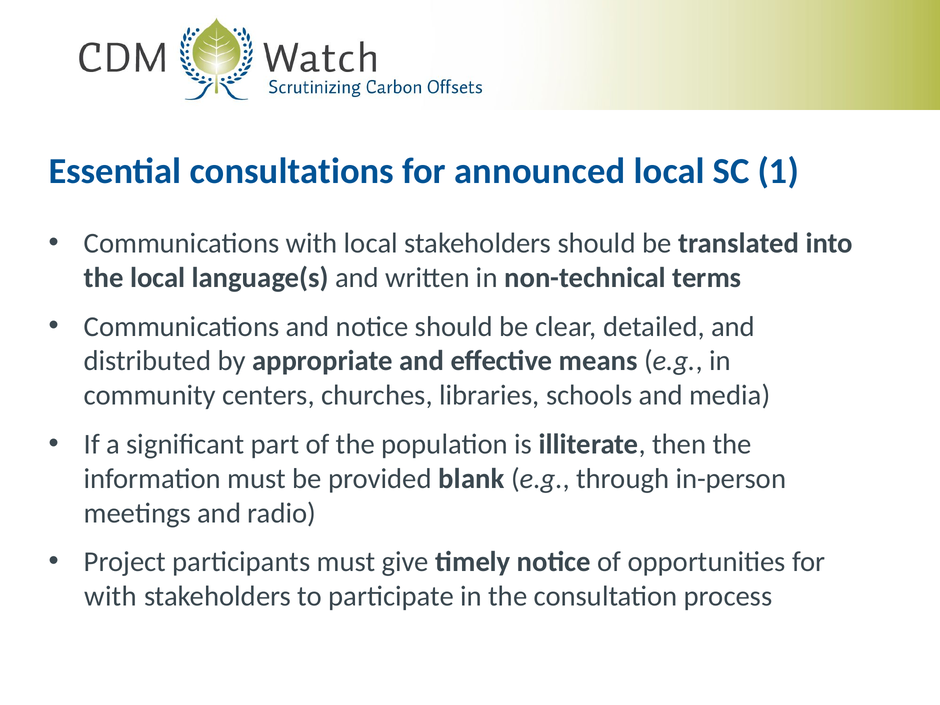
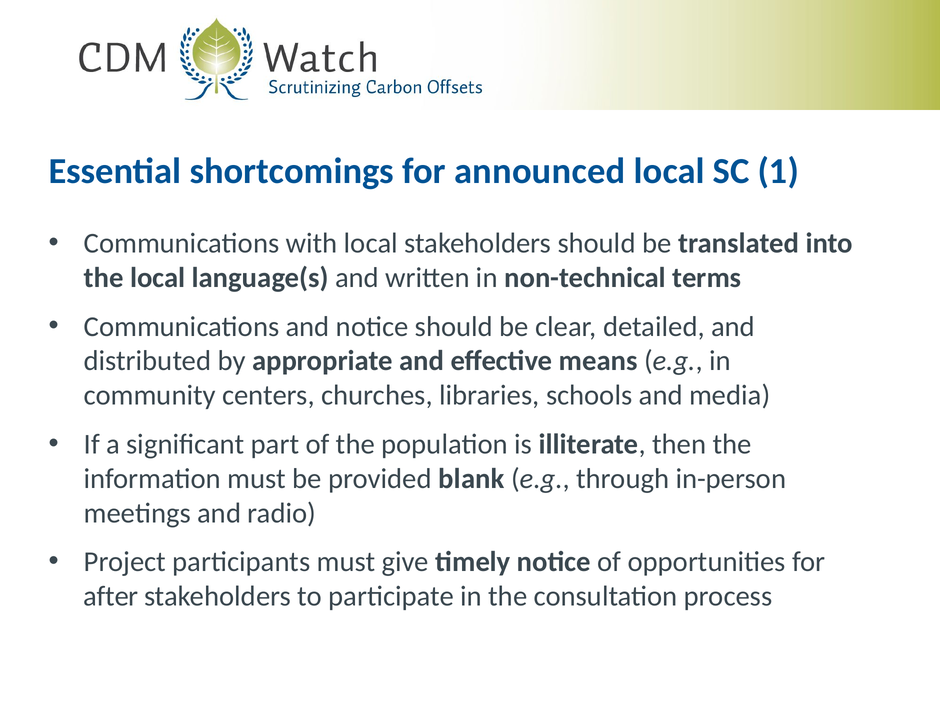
consultations: consultations -> shortcomings
with at (111, 596): with -> after
